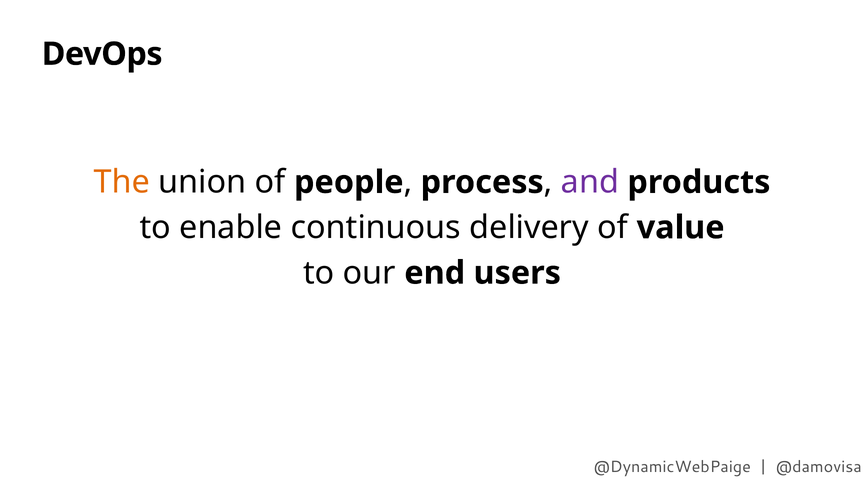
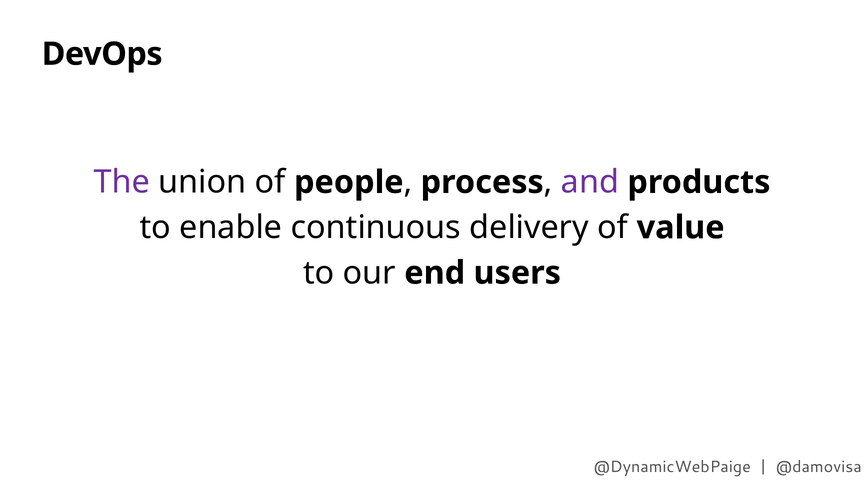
The colour: orange -> purple
